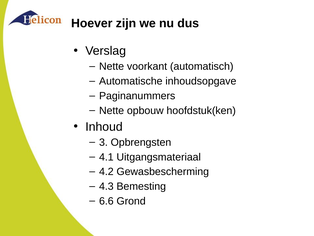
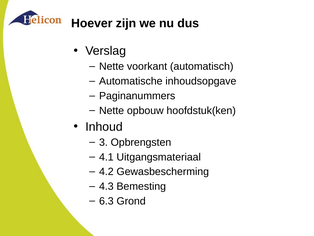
6.6: 6.6 -> 6.3
